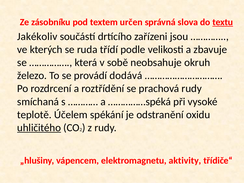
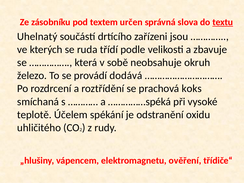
Jakékoliv: Jakékoliv -> Uhelnatý
prachová rudy: rudy -> koks
uhličitého underline: present -> none
aktivity: aktivity -> ověření
